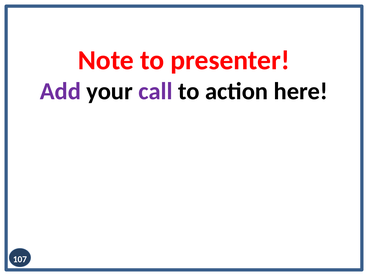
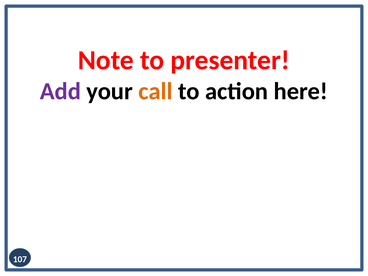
call colour: purple -> orange
